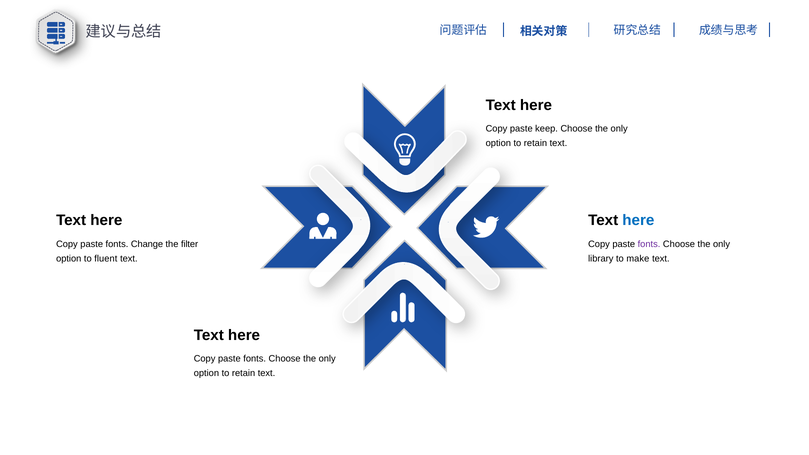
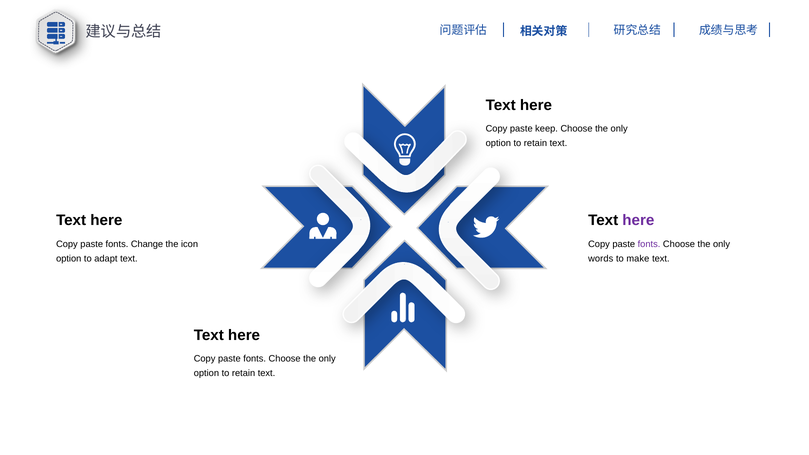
here at (638, 220) colour: blue -> purple
filter: filter -> icon
fluent: fluent -> adapt
library: library -> words
